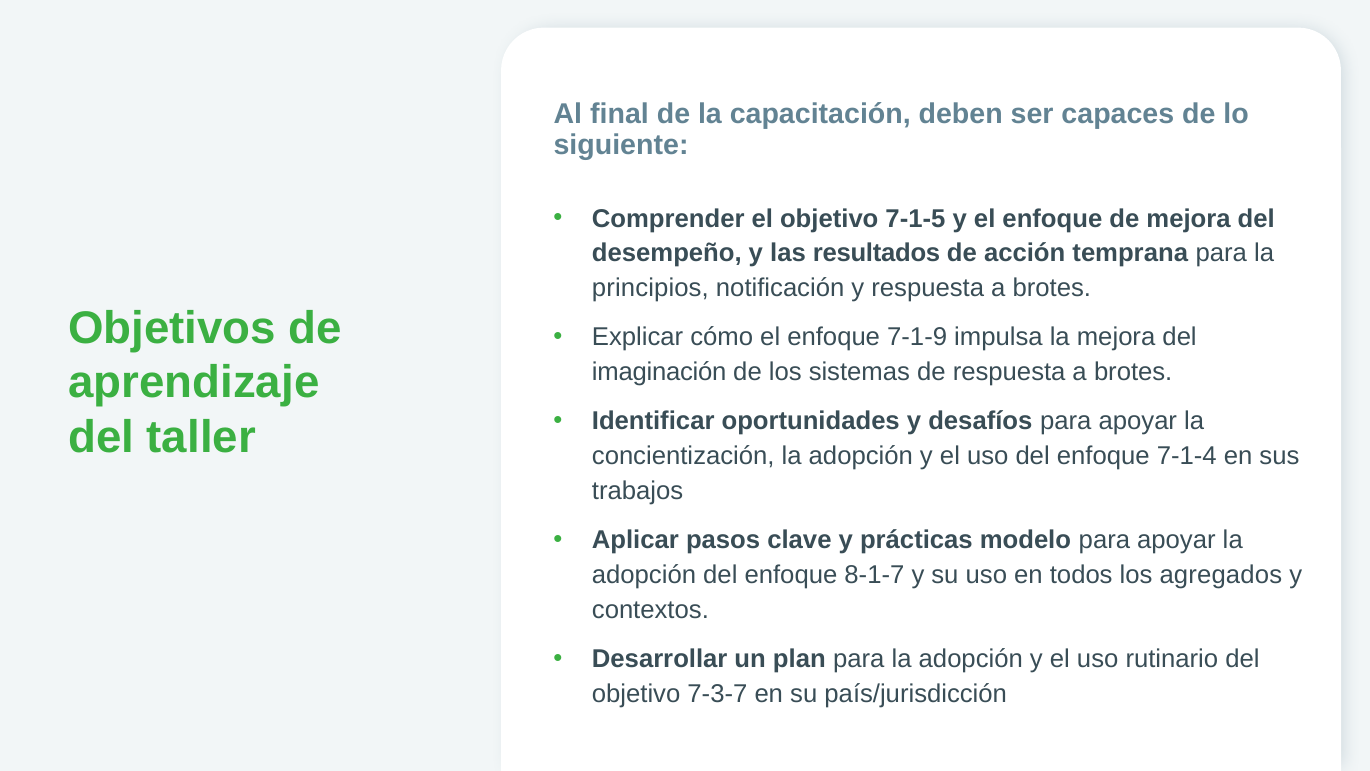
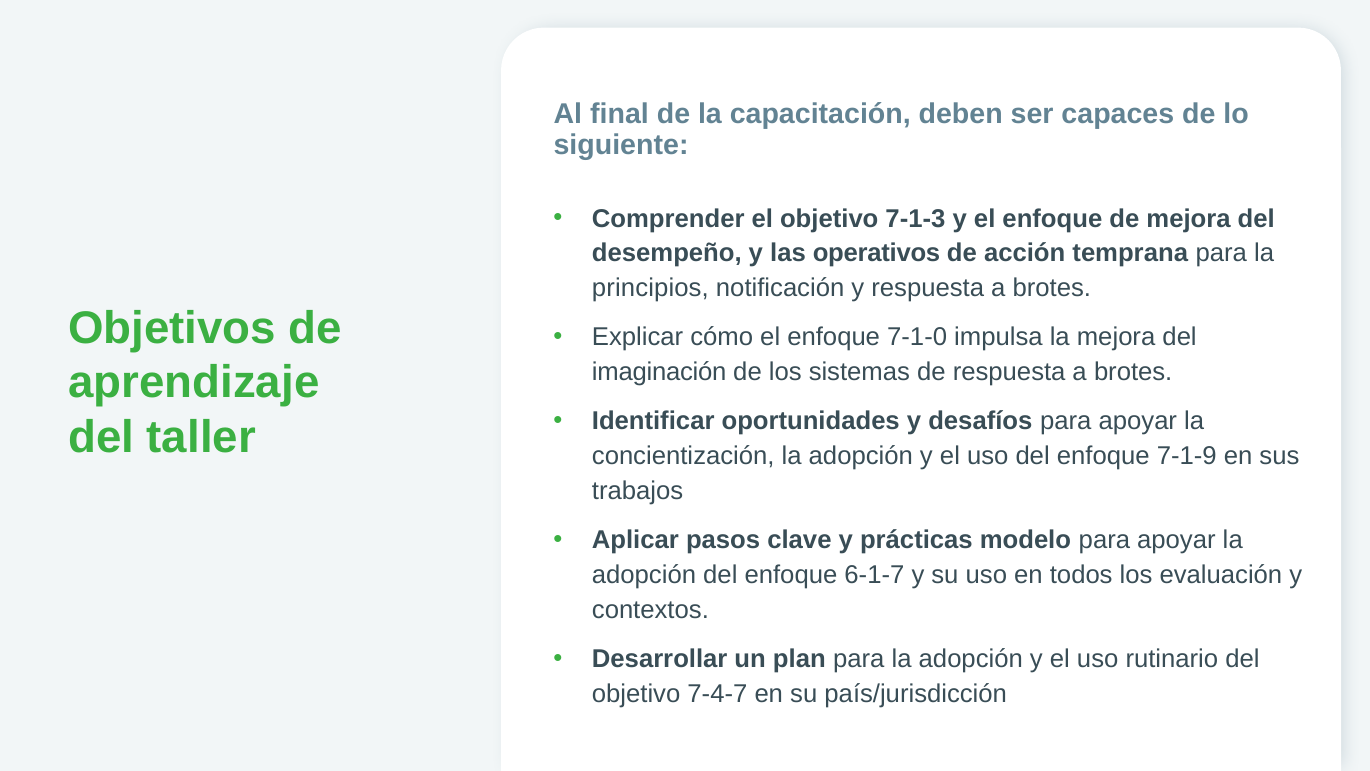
7-1-5: 7-1-5 -> 7-1-3
resultados: resultados -> operativos
7-1-9: 7-1-9 -> 7-1-0
7-1-4: 7-1-4 -> 7-1-9
8-1-7: 8-1-7 -> 6-1-7
agregados: agregados -> evaluación
7-3-7: 7-3-7 -> 7-4-7
